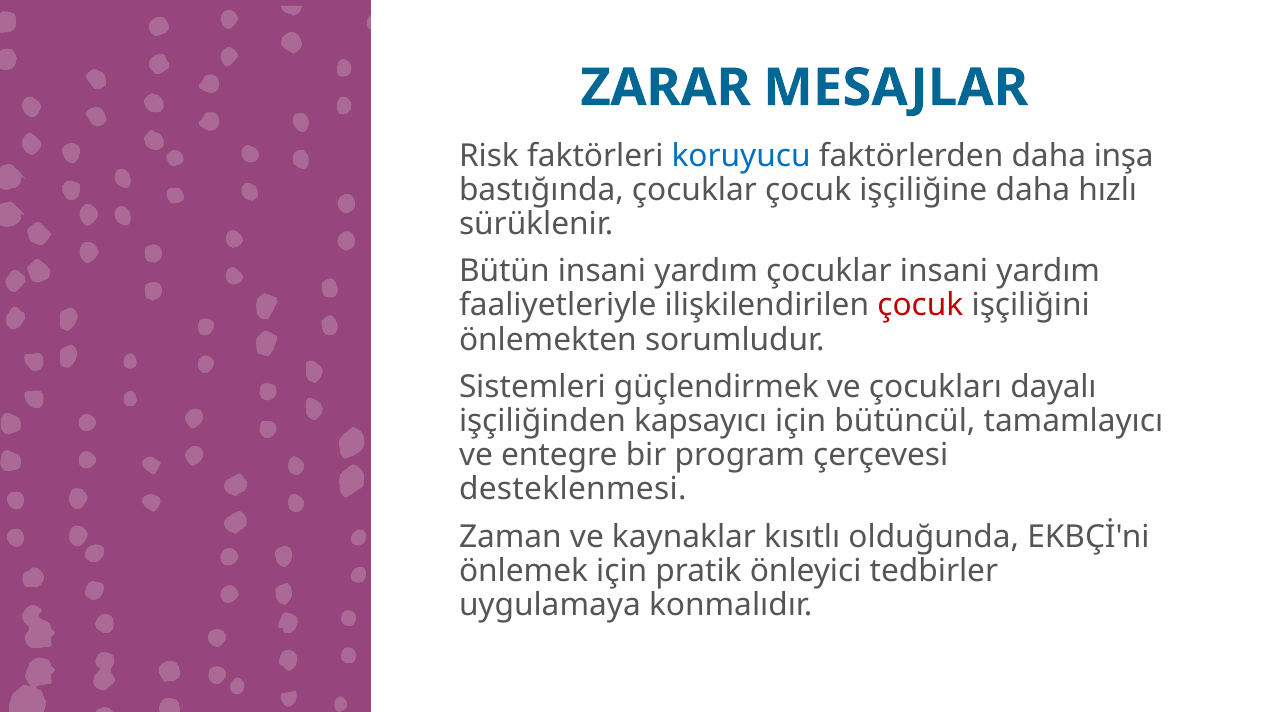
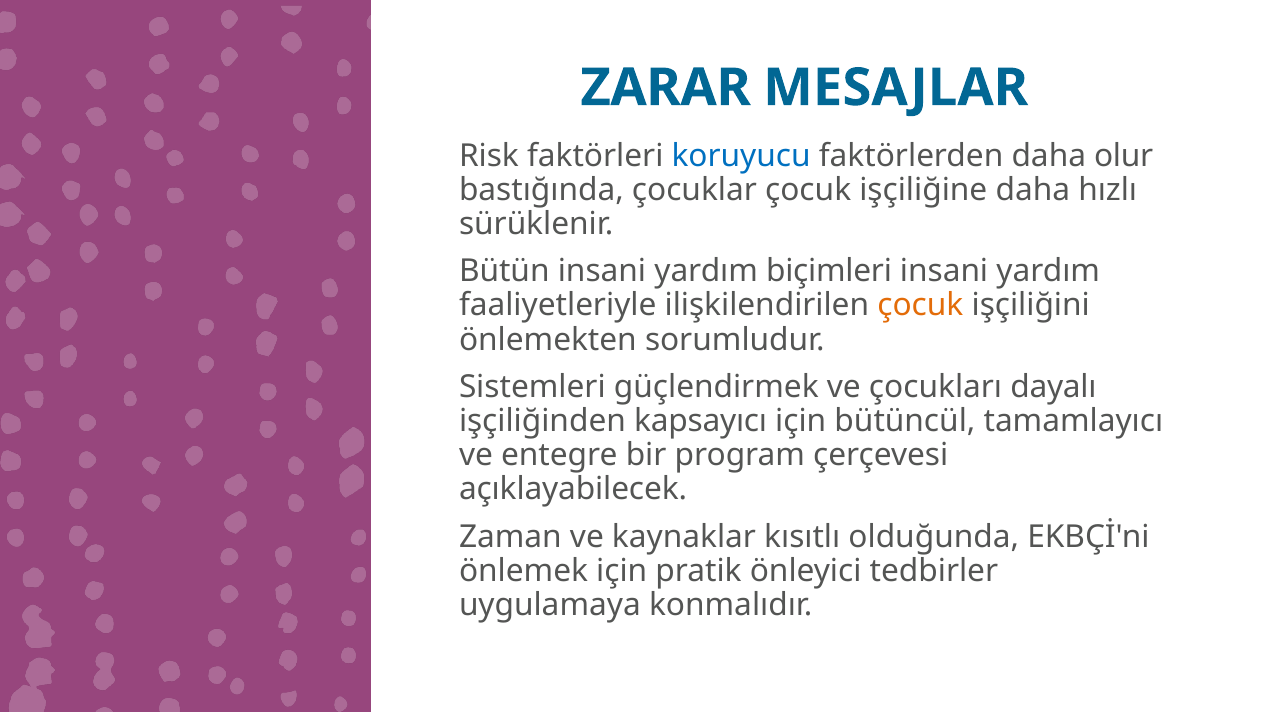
inşa: inşa -> olur
yardım çocuklar: çocuklar -> biçimleri
çocuk at (920, 305) colour: red -> orange
desteklenmesi: desteklenmesi -> açıklayabilecek
